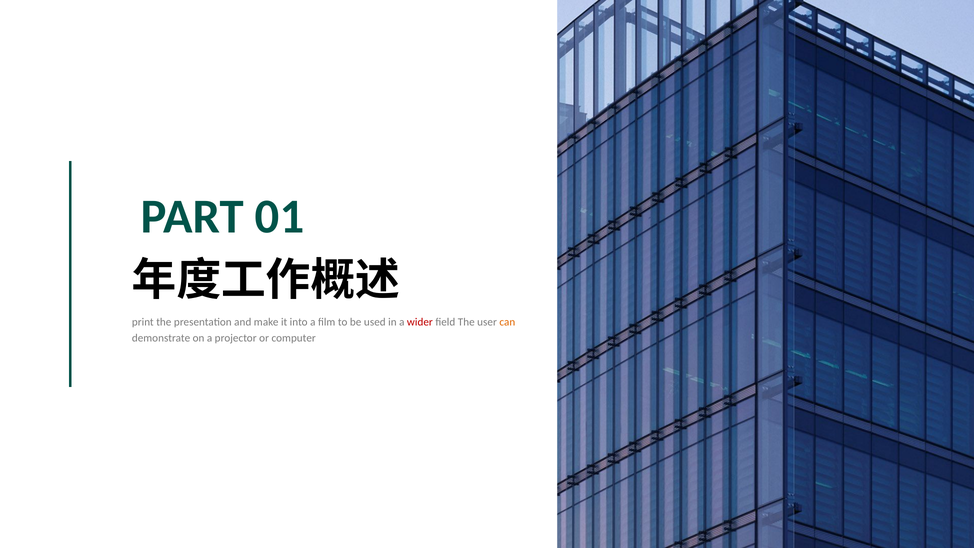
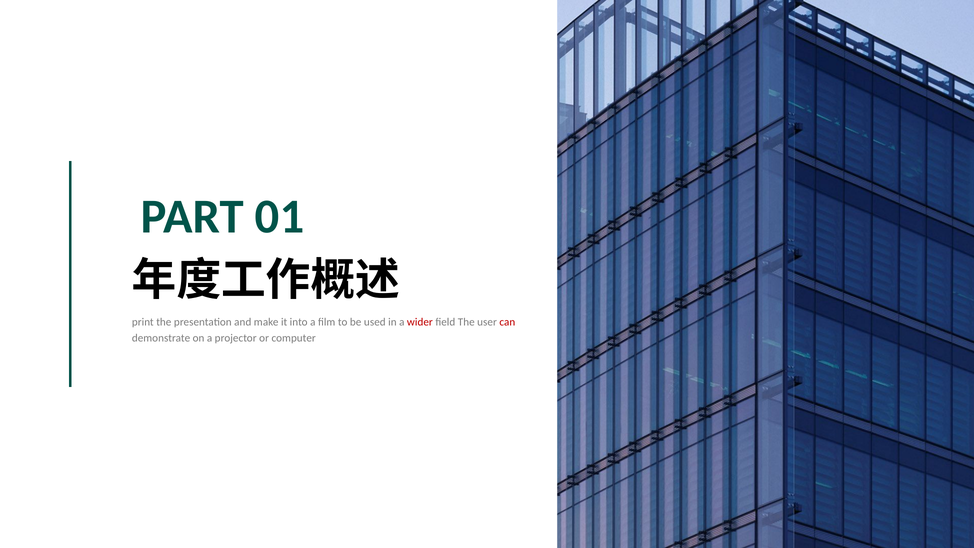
can colour: orange -> red
